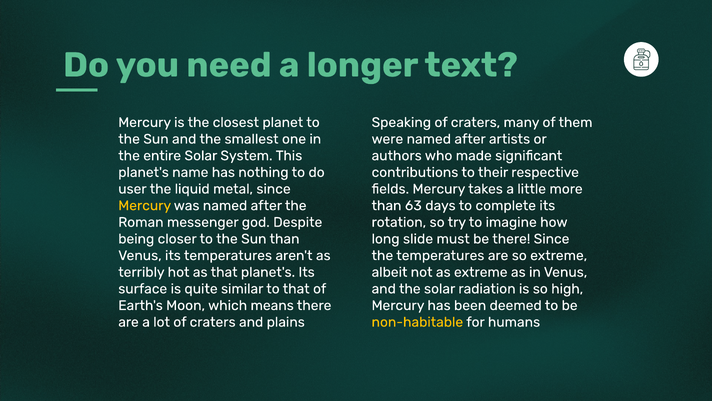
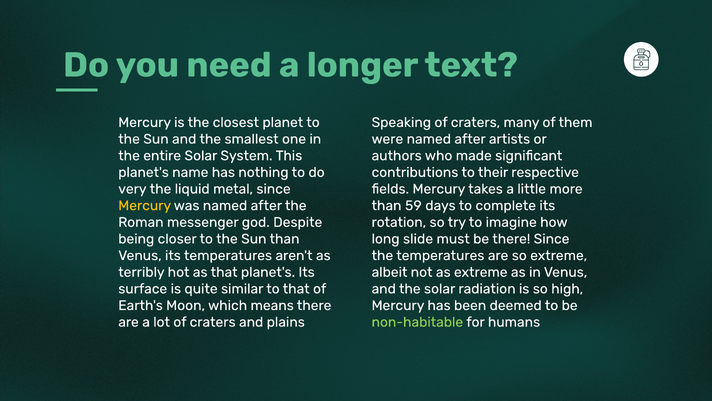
user: user -> very
63: 63 -> 59
non-habitable colour: yellow -> light green
